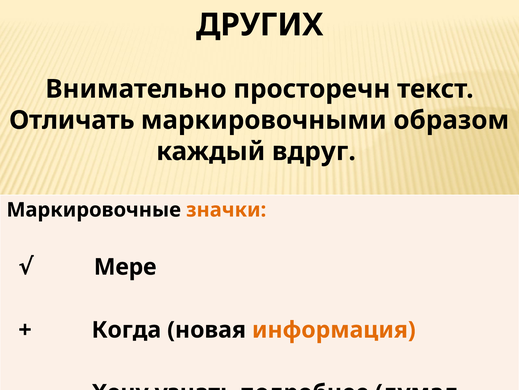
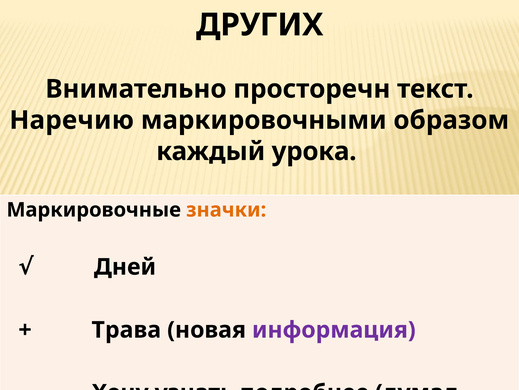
Отличать: Отличать -> Наречию
вдруг: вдруг -> урока
Мере: Мере -> Дней
Когда: Когда -> Трава
информация colour: orange -> purple
